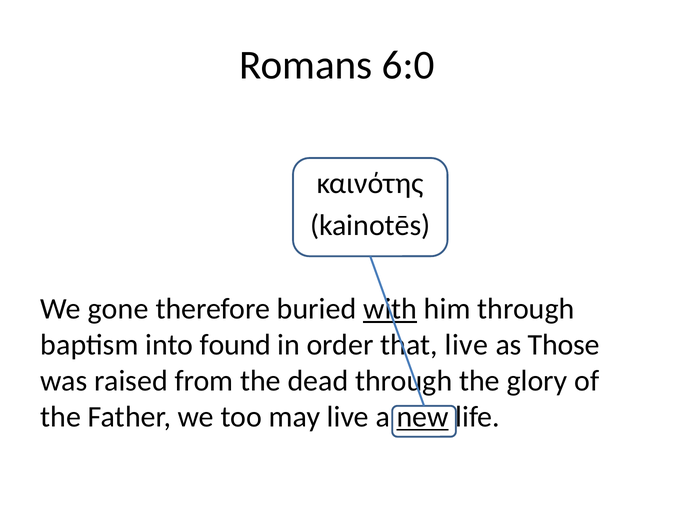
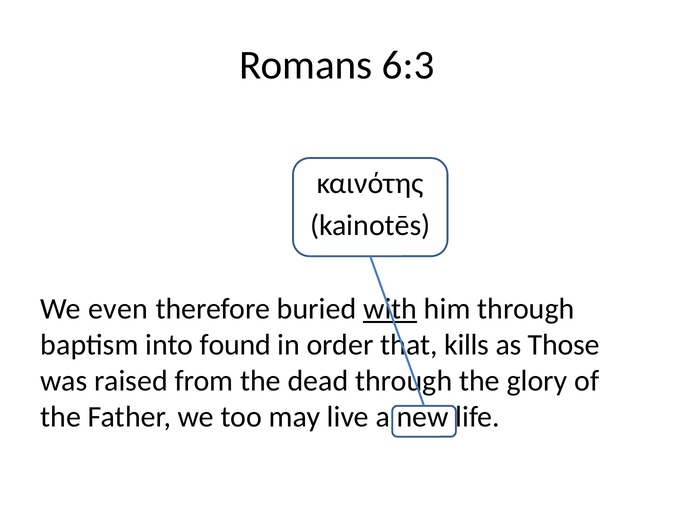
6:0: 6:0 -> 6:3
gone: gone -> even
that live: live -> kills
new underline: present -> none
